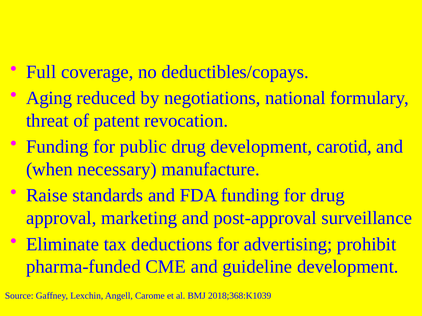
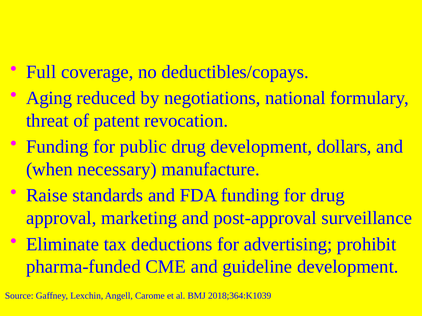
carotid: carotid -> dollars
2018;368:K1039: 2018;368:K1039 -> 2018;364:K1039
